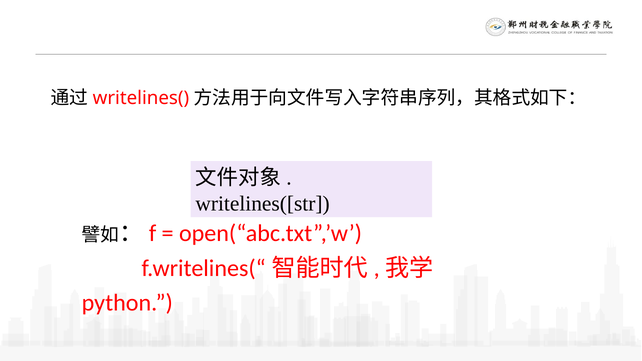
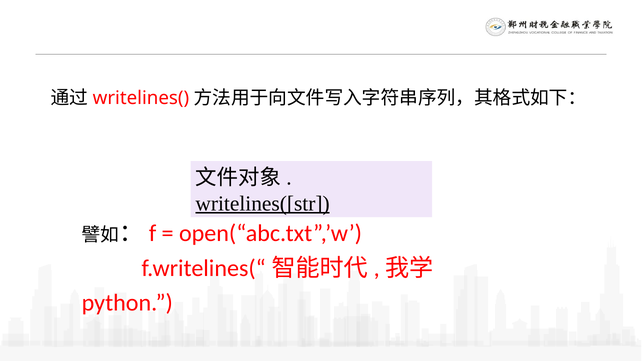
writelines([str underline: none -> present
